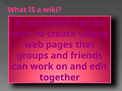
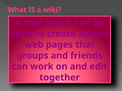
videos: videos -> school
